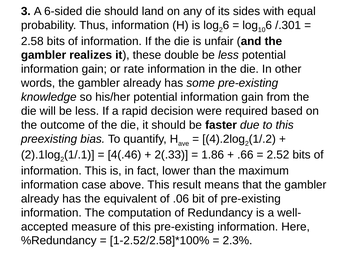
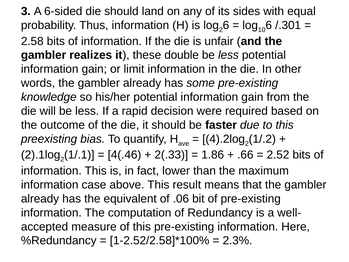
rate: rate -> limit
